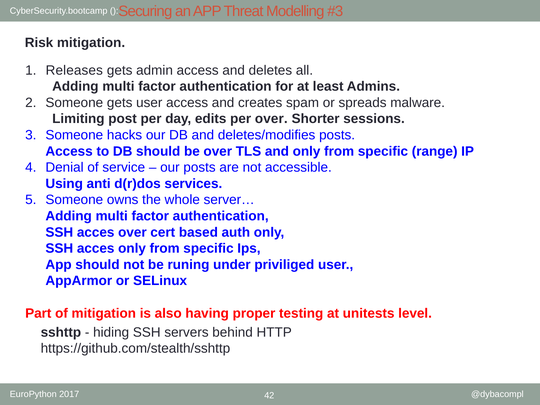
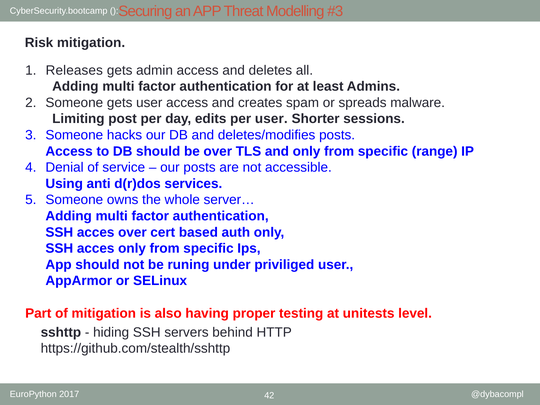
per over: over -> user
